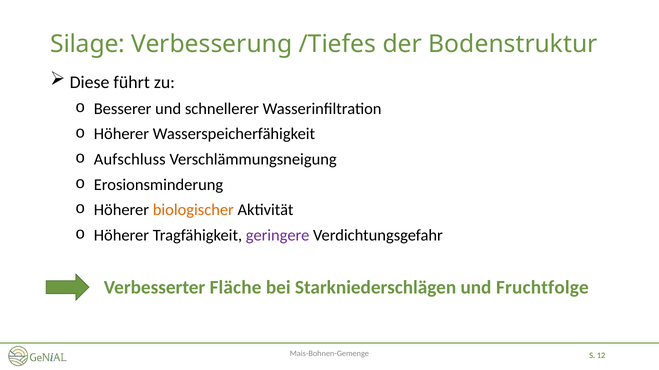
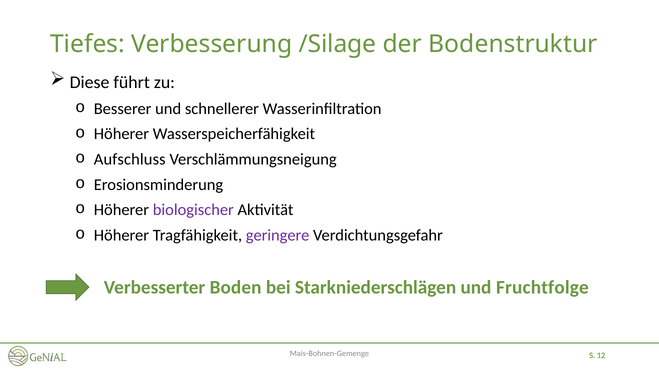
Silage: Silage -> Tiefes
/Tiefes: /Tiefes -> /Silage
biologischer colour: orange -> purple
Fläche: Fläche -> Boden
